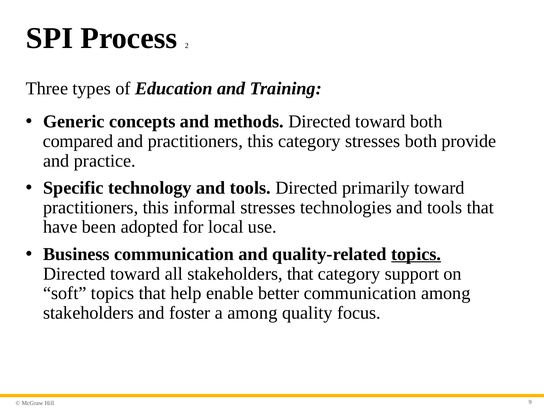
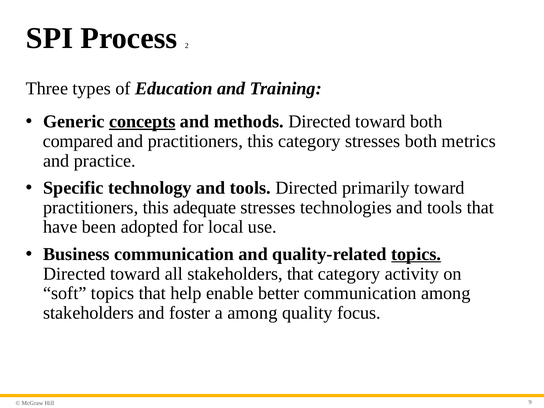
concepts underline: none -> present
provide: provide -> metrics
informal: informal -> adequate
support: support -> activity
